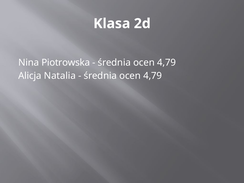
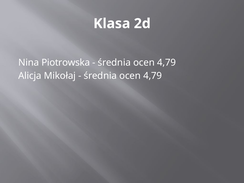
Natalia: Natalia -> Mikołaj
